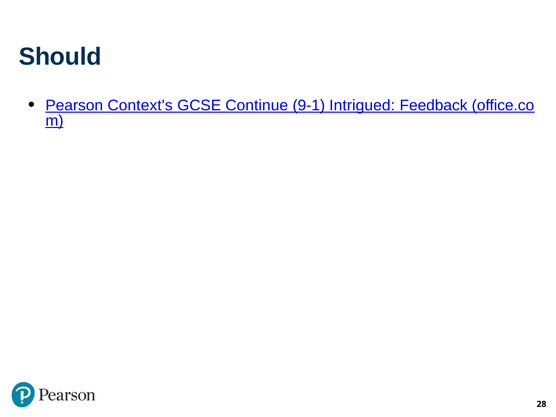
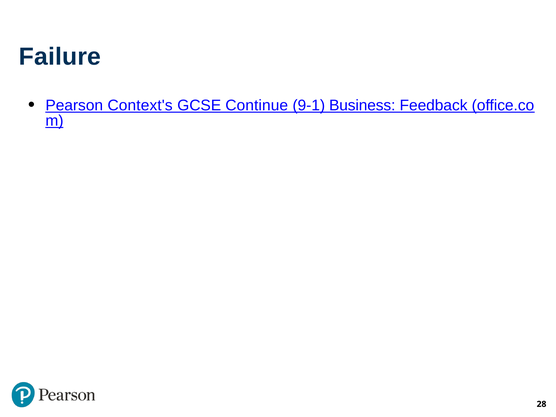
Should: Should -> Failure
Intrigued: Intrigued -> Business
